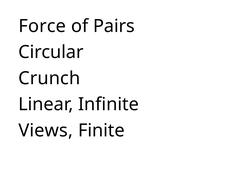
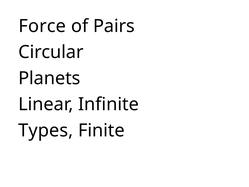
Crunch: Crunch -> Planets
Views: Views -> Types
